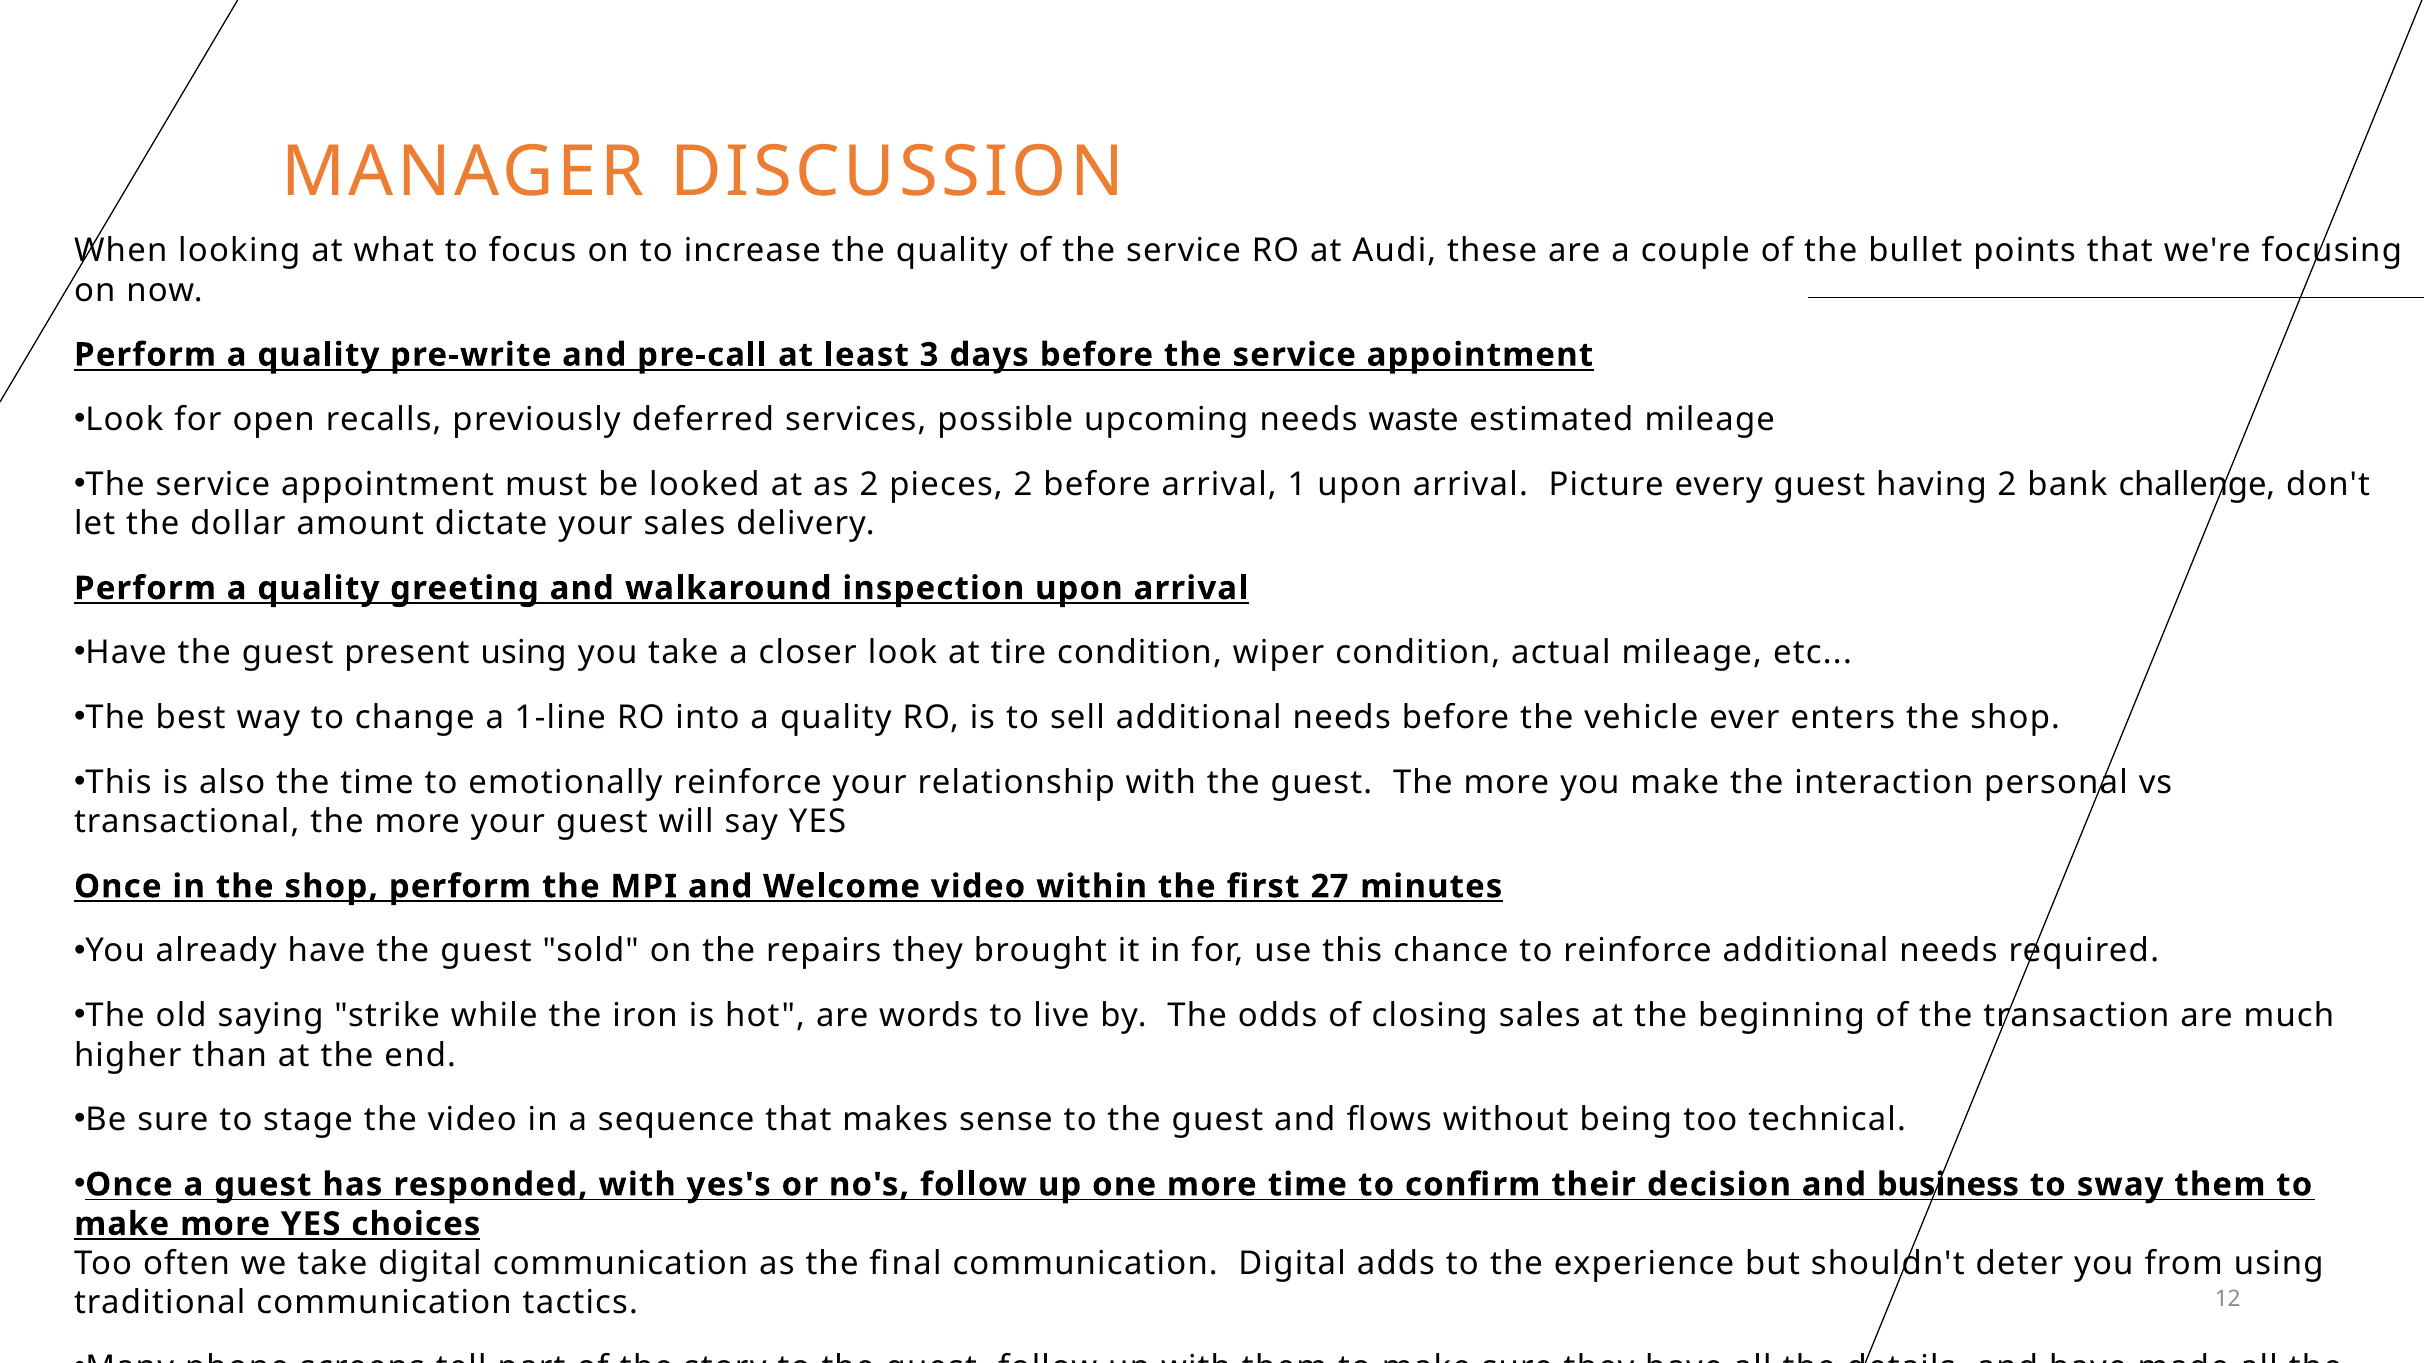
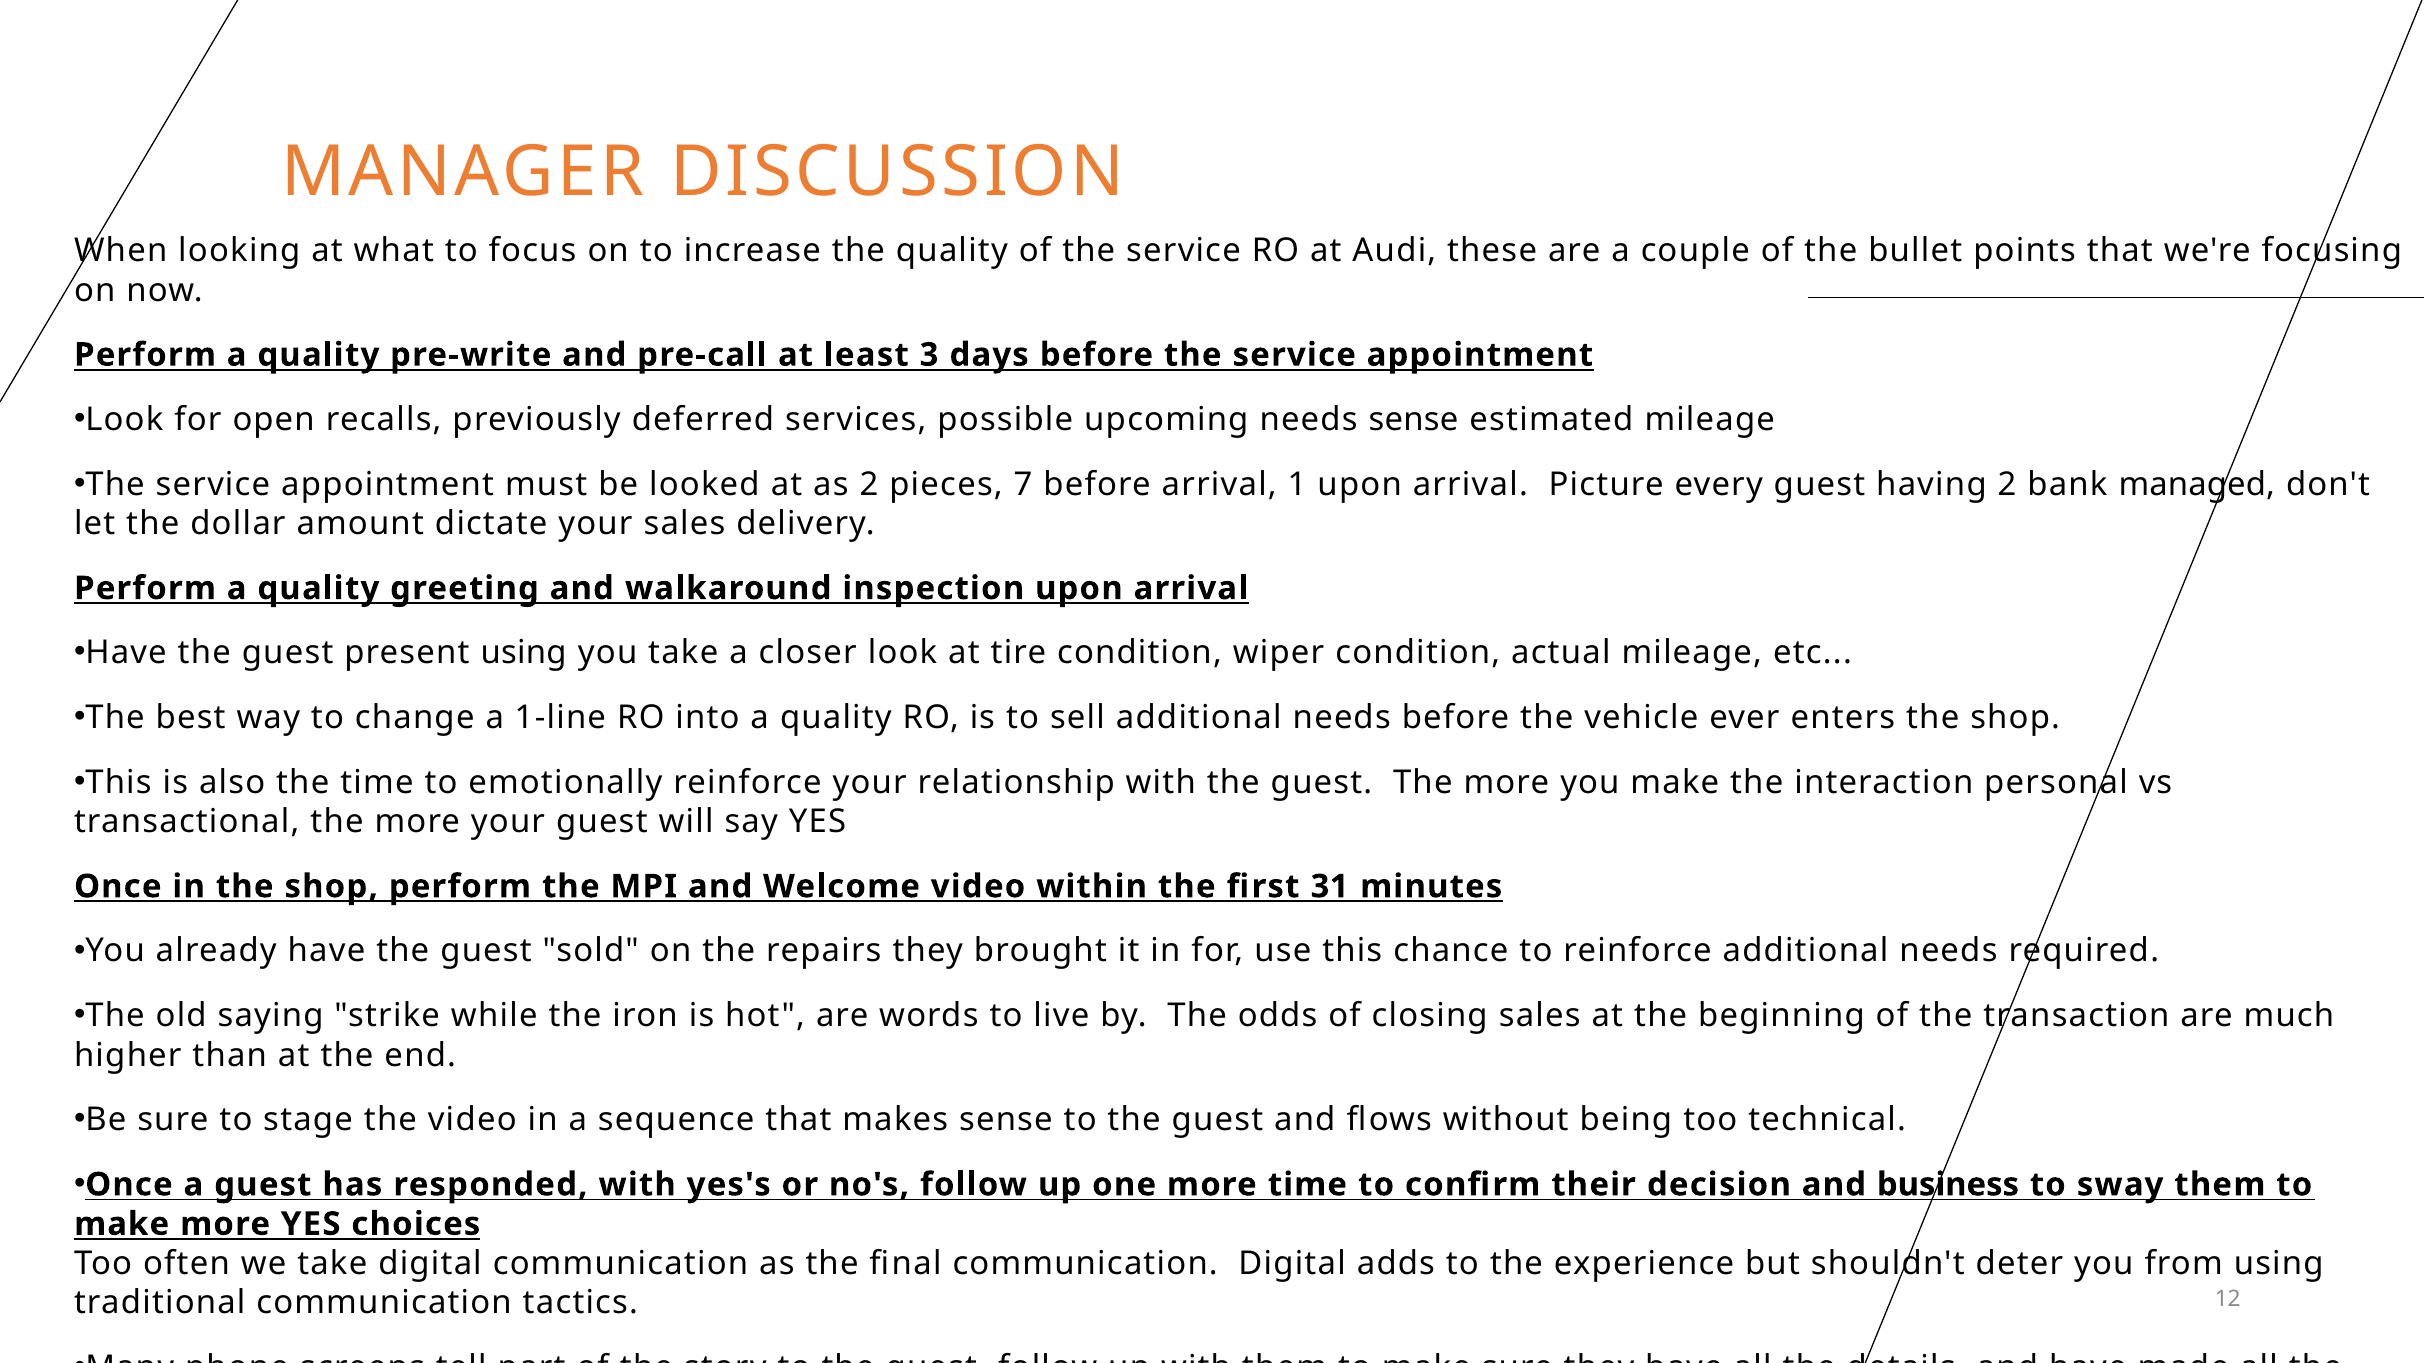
needs waste: waste -> sense
pieces 2: 2 -> 7
challenge: challenge -> managed
27: 27 -> 31
